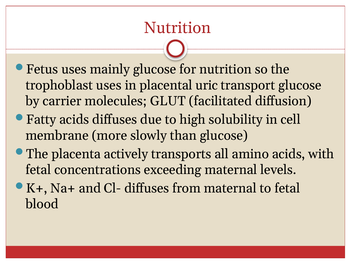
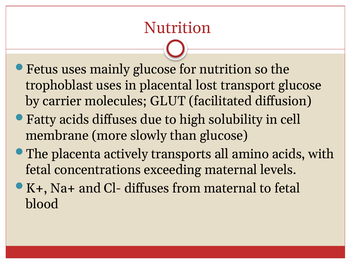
uric: uric -> lost
